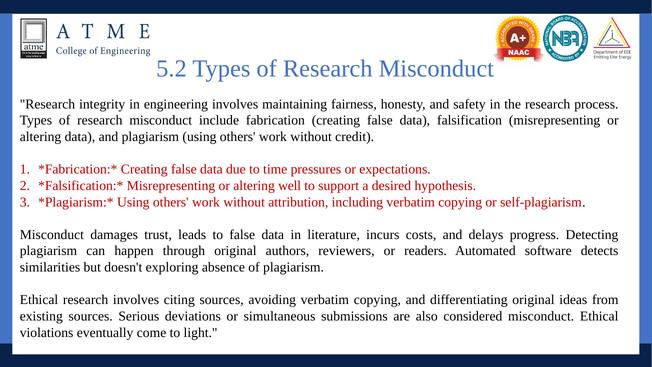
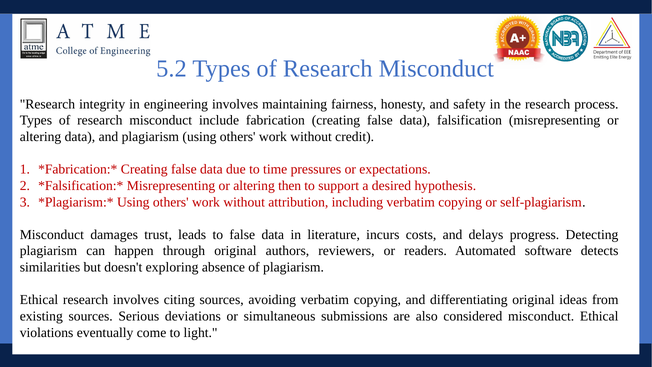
well: well -> then
